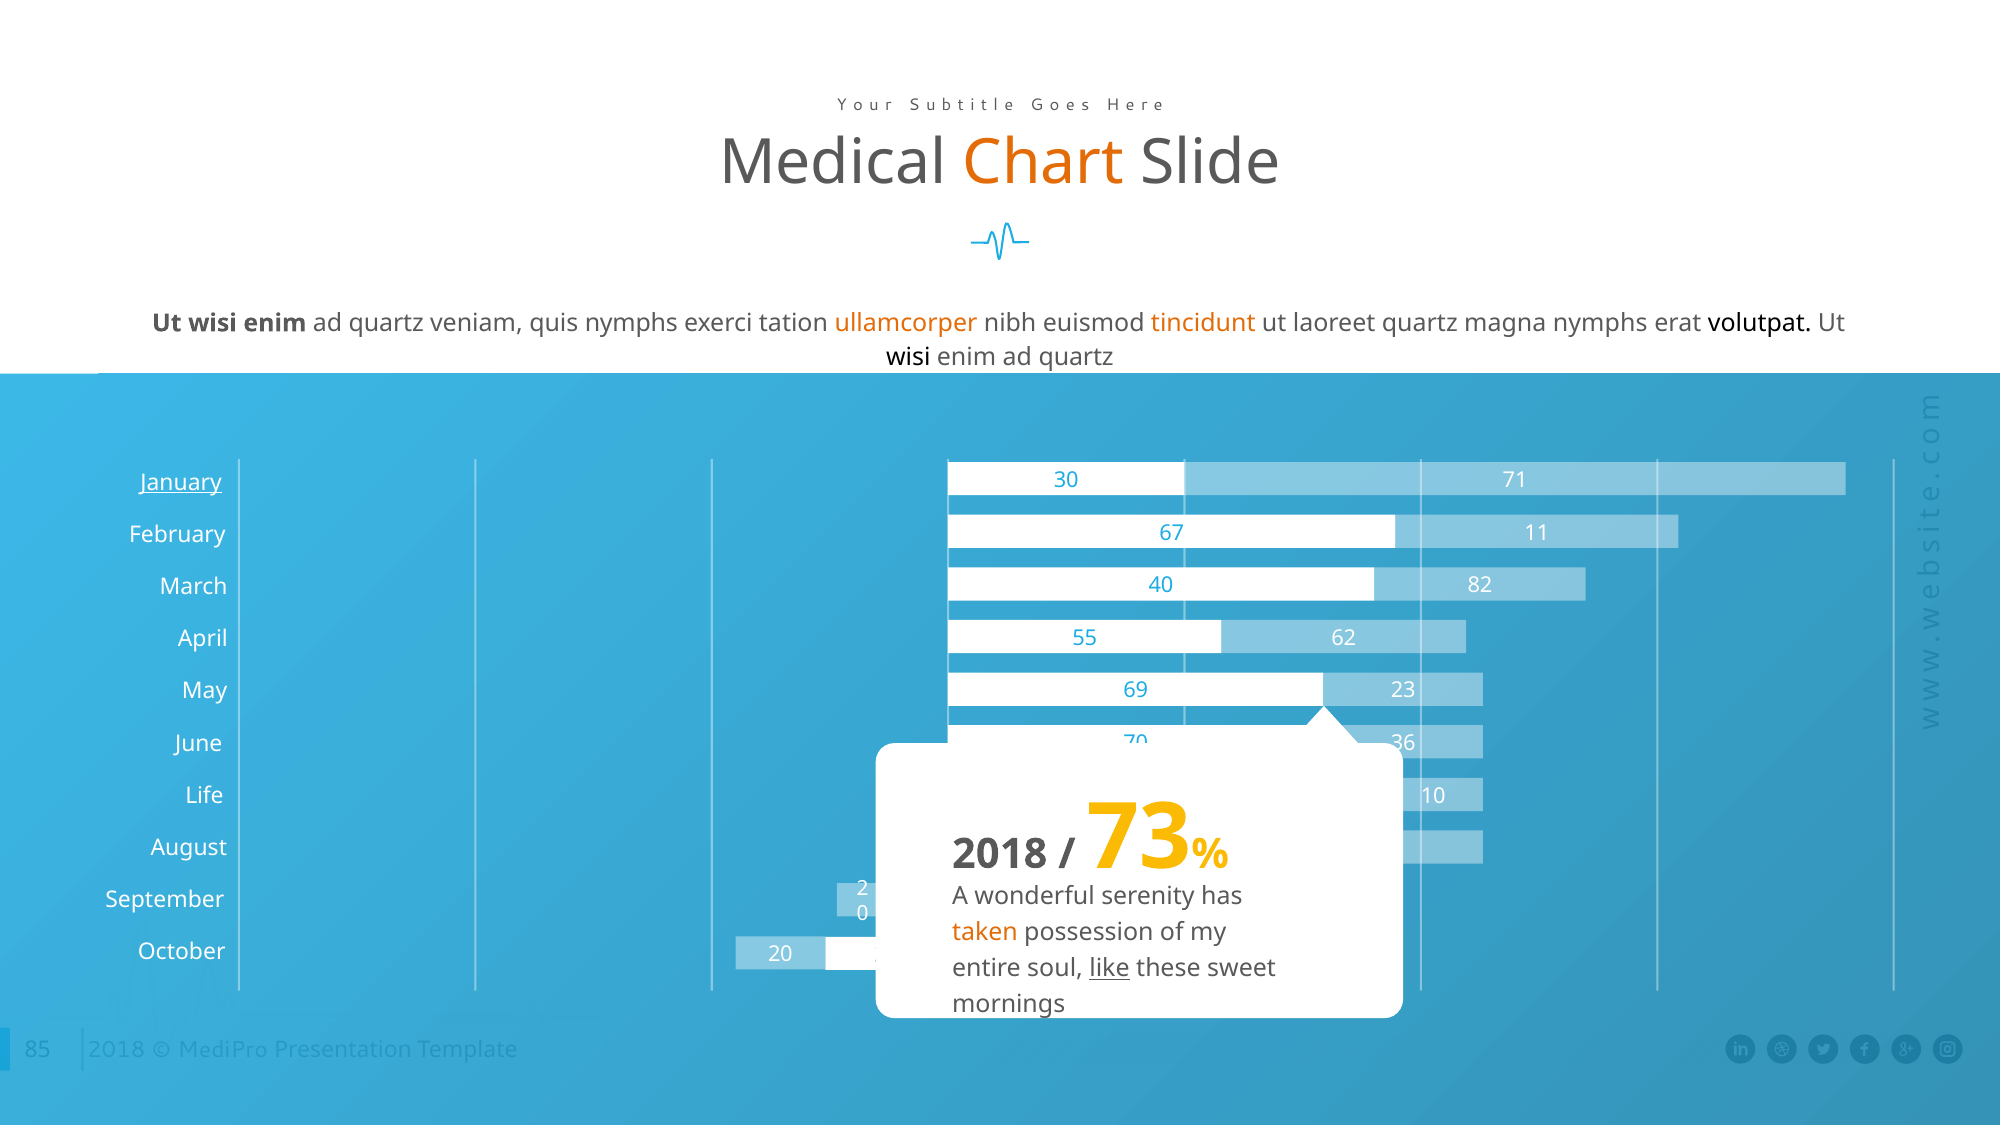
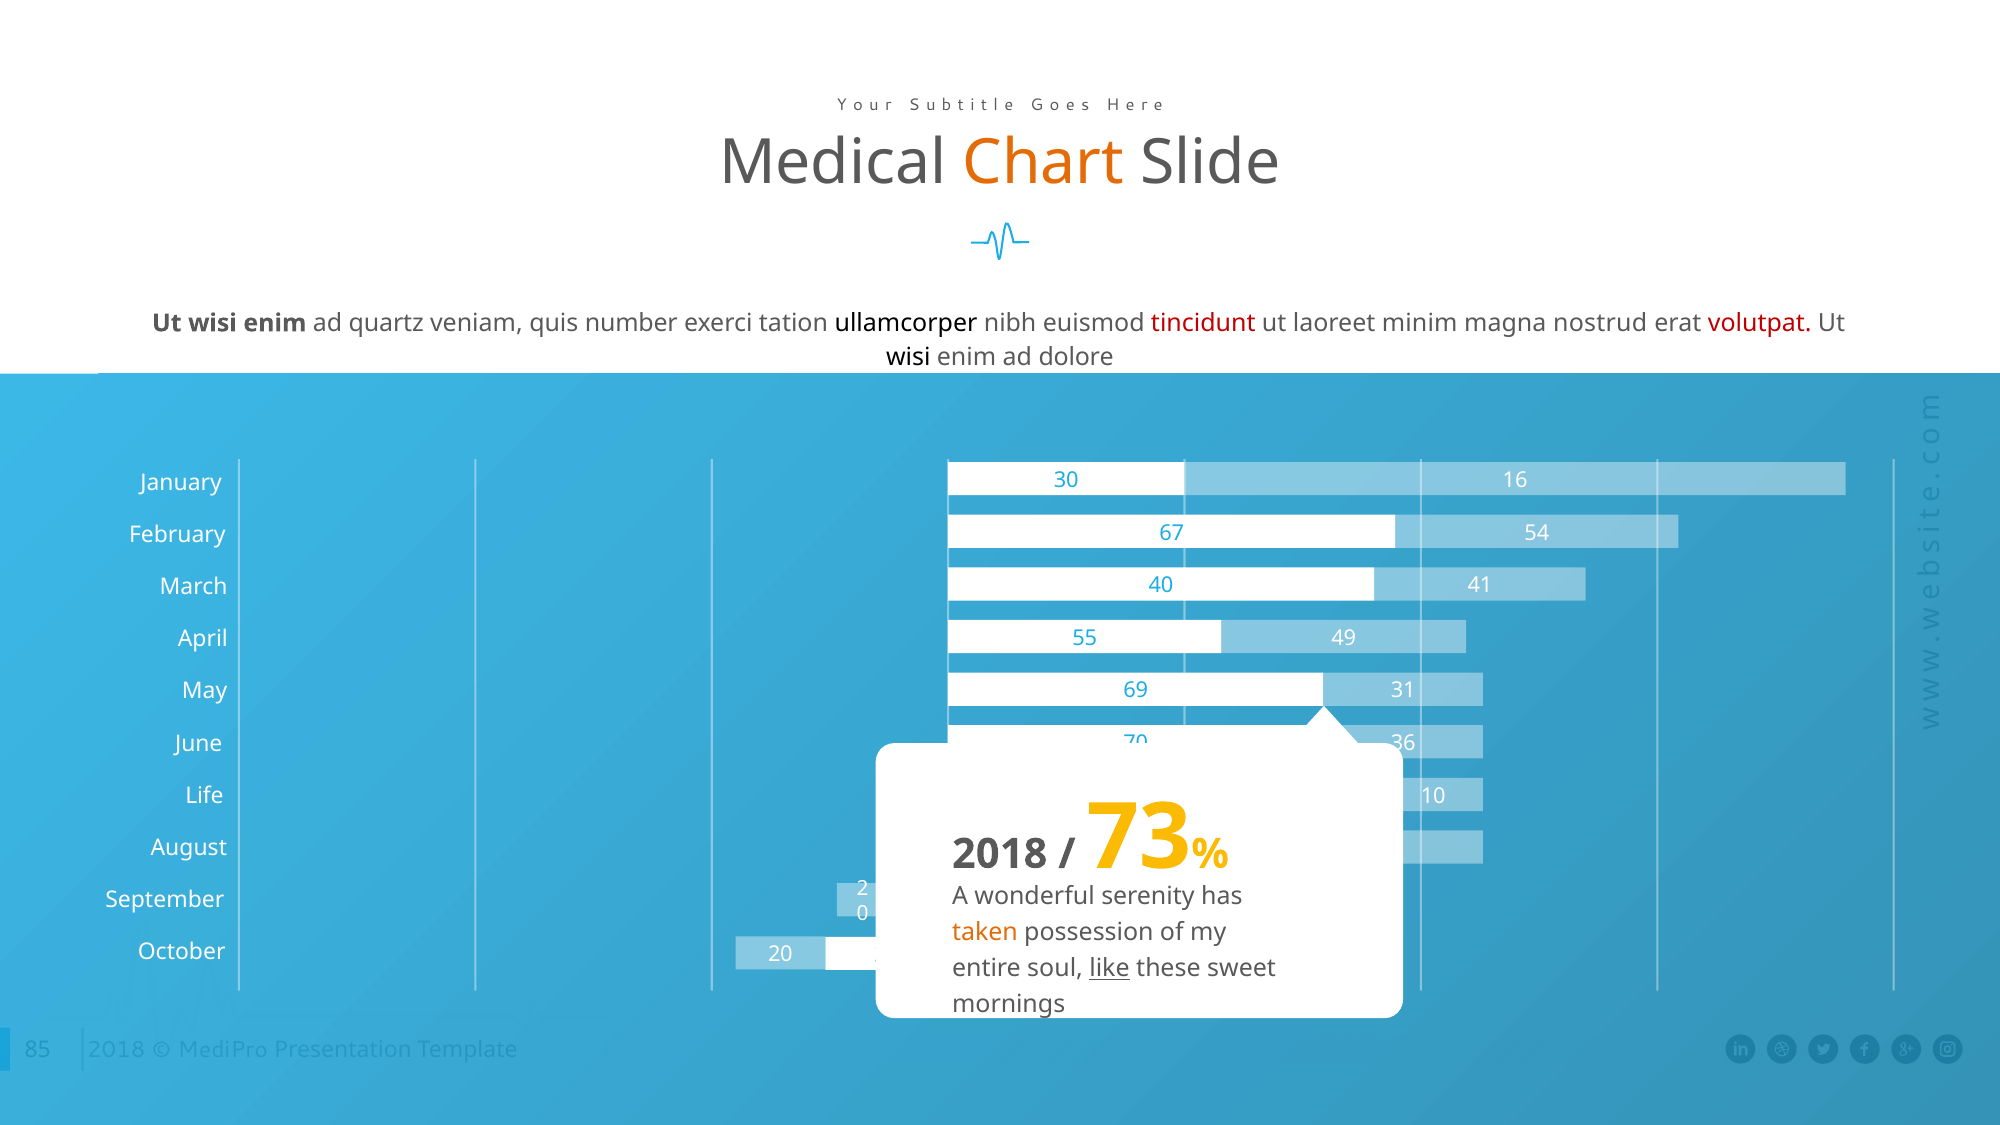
quis nymphs: nymphs -> number
ullamcorper colour: orange -> black
tincidunt colour: orange -> red
laoreet quartz: quartz -> minim
magna nymphs: nymphs -> nostrud
volutpat colour: black -> red
quartz at (1076, 357): quartz -> dolore
71: 71 -> 16
January underline: present -> none
11: 11 -> 54
82: 82 -> 41
62: 62 -> 49
23: 23 -> 31
